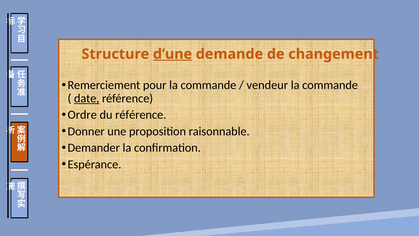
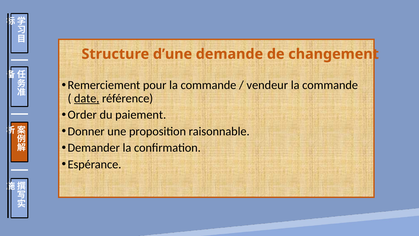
d’une underline: present -> none
Ordre: Ordre -> Order
du référence: référence -> paiement
